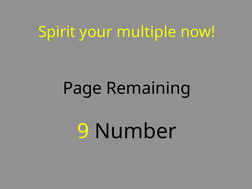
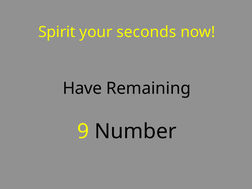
multiple: multiple -> seconds
Page: Page -> Have
